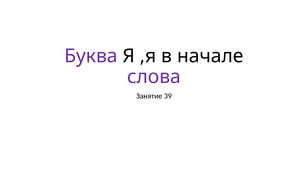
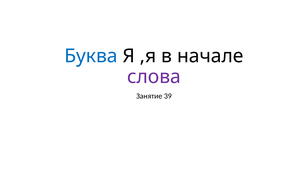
Буква colour: purple -> blue
